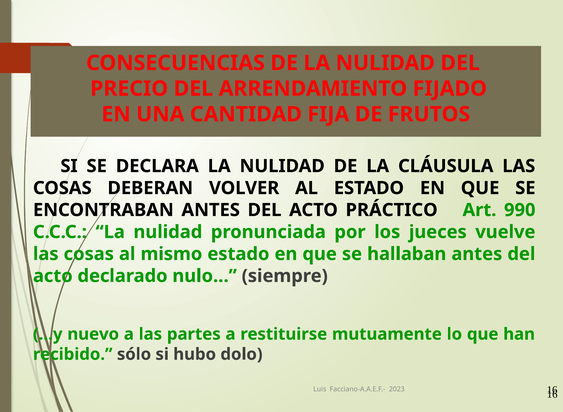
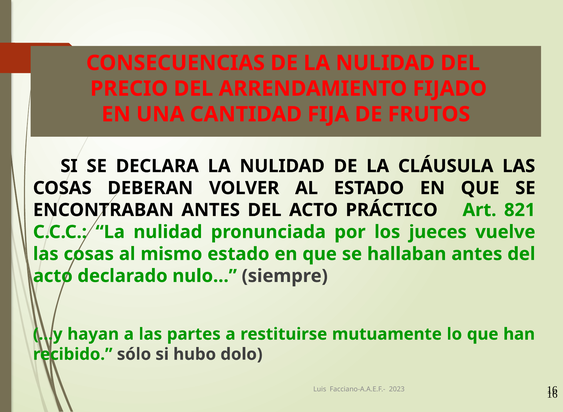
990: 990 -> 821
nuevo: nuevo -> hayan
